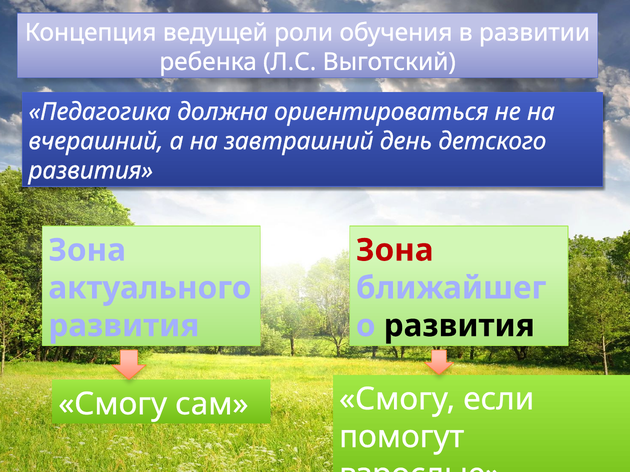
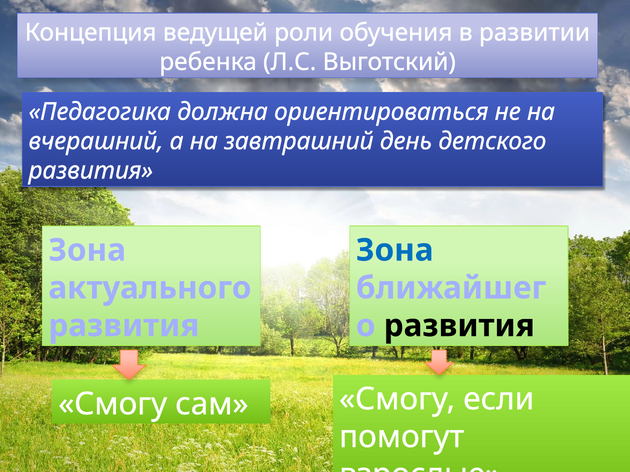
Зона at (395, 251) colour: red -> blue
